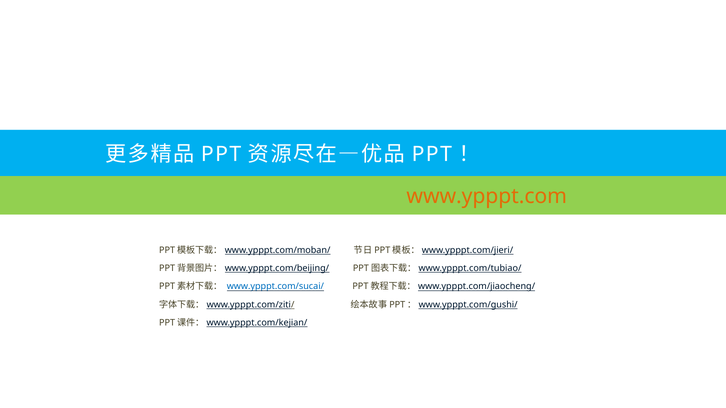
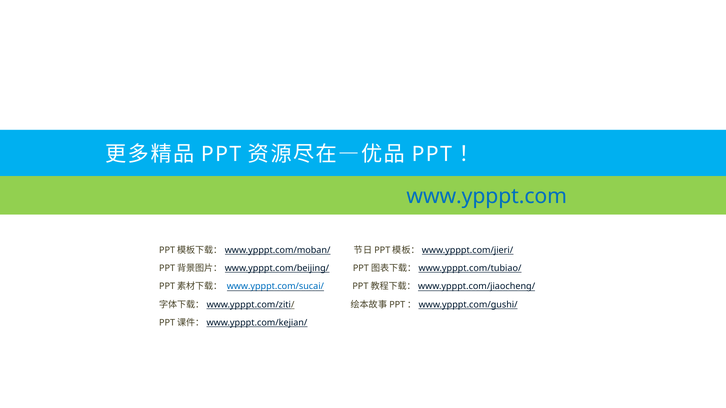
www.ypppt.com colour: orange -> blue
